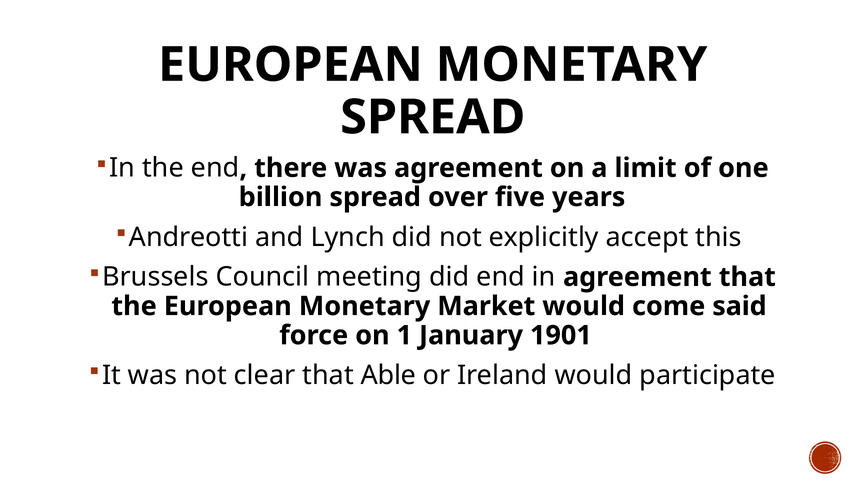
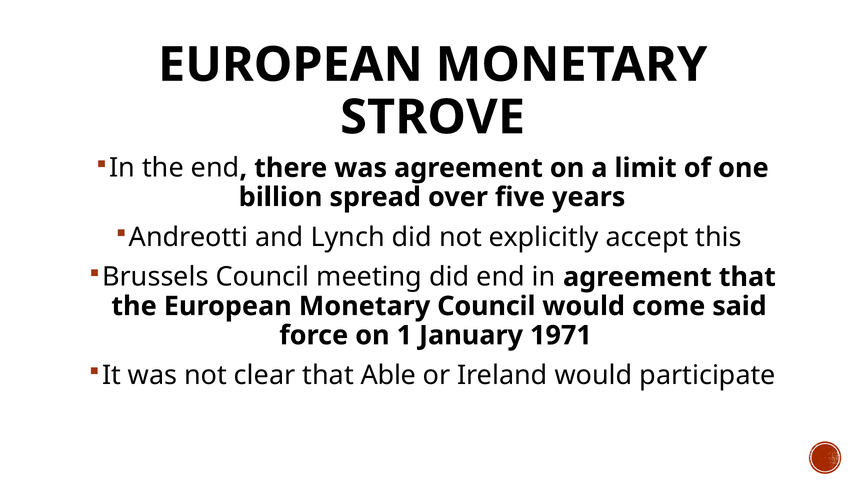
SPREAD at (433, 117): SPREAD -> STROVE
Monetary Market: Market -> Council
1901: 1901 -> 1971
